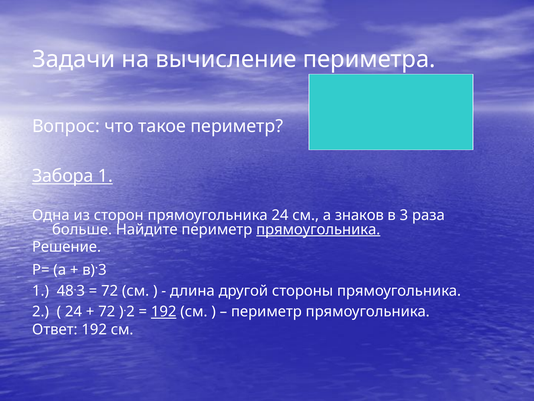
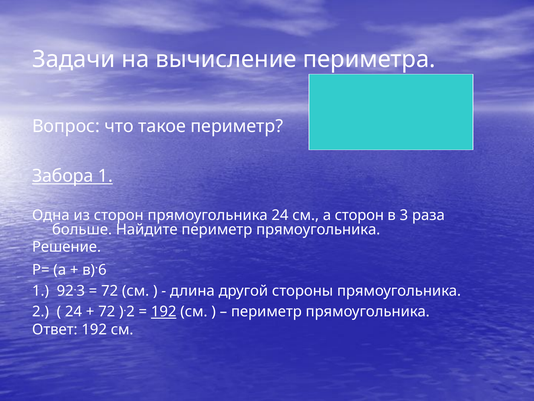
а знаков: знаков -> сторон
прямоугольника at (318, 229) underline: present -> none
3 at (102, 269): 3 -> 6
48: 48 -> 92
